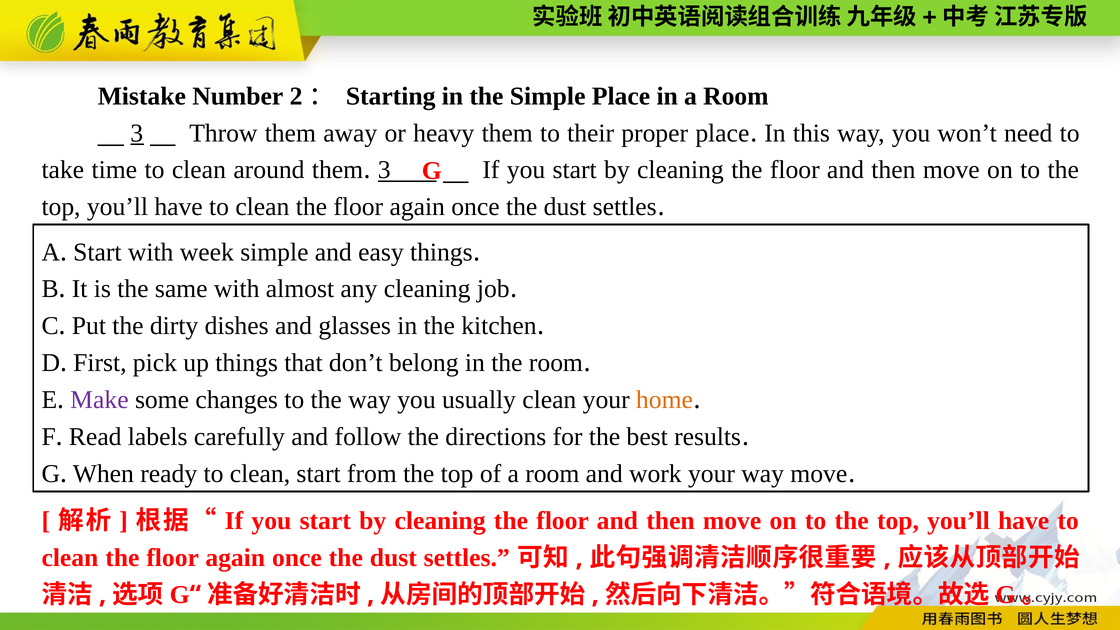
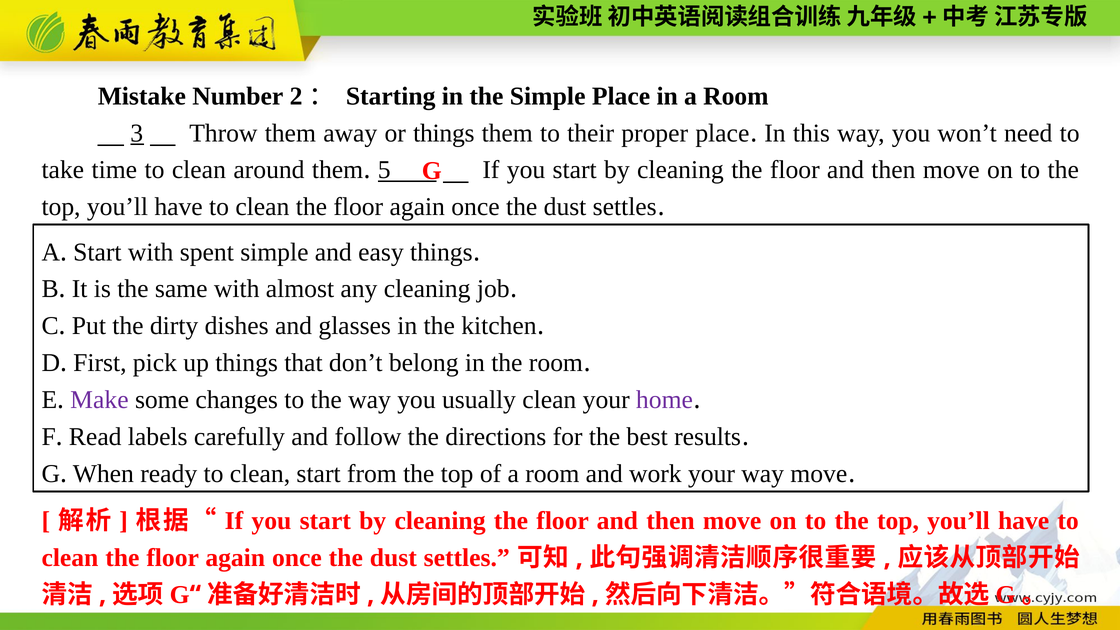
or heavy: heavy -> things
3 at (384, 170): 3 -> 5
week: week -> spent
home colour: orange -> purple
